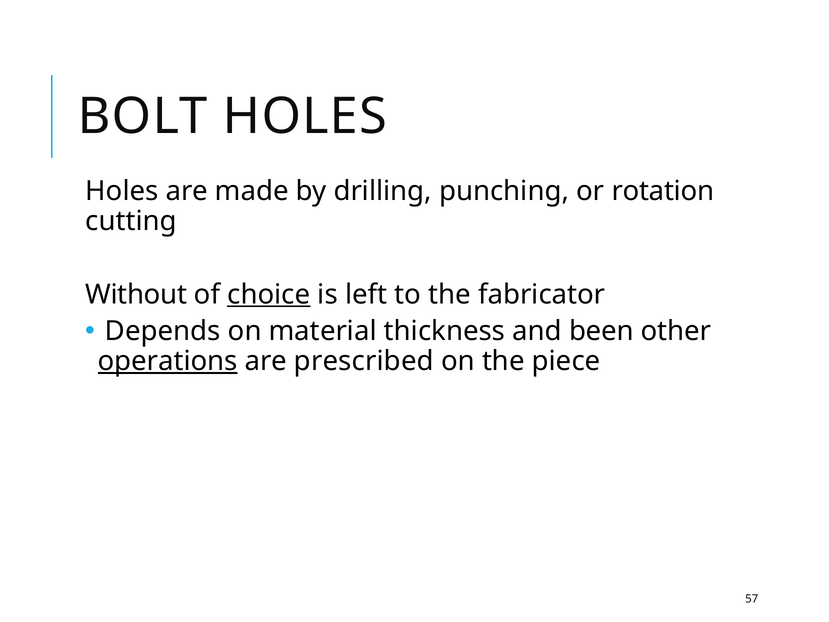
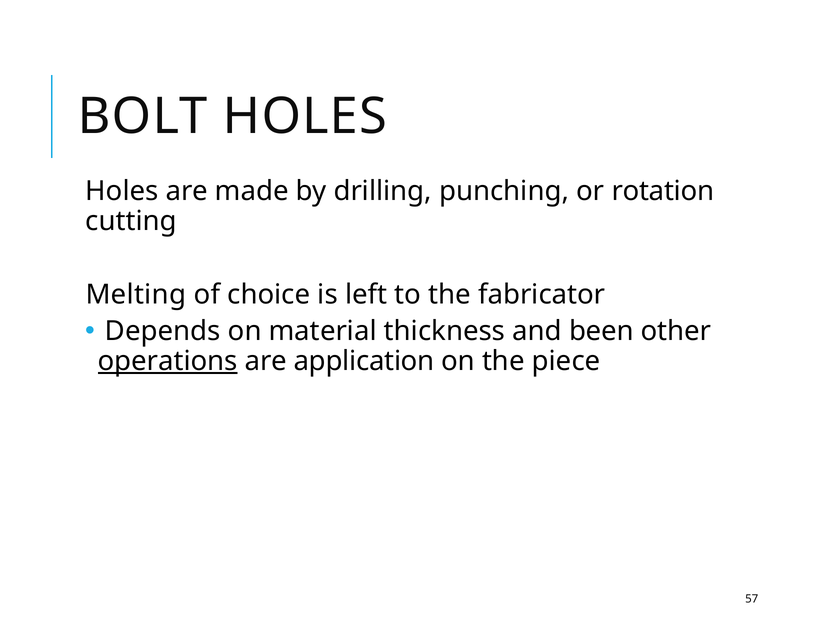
Without: Without -> Melting
choice underline: present -> none
prescribed: prescribed -> application
